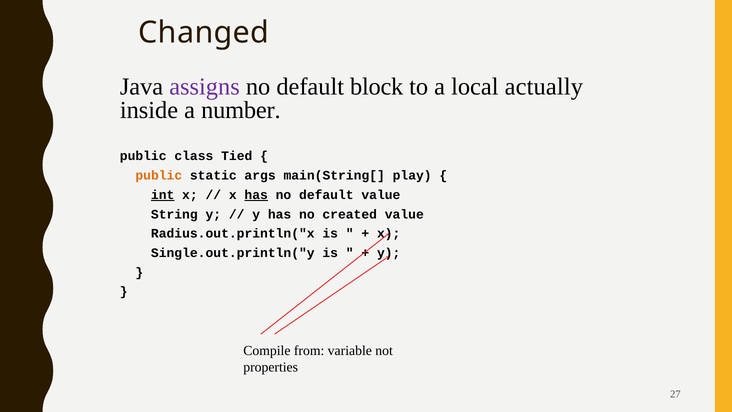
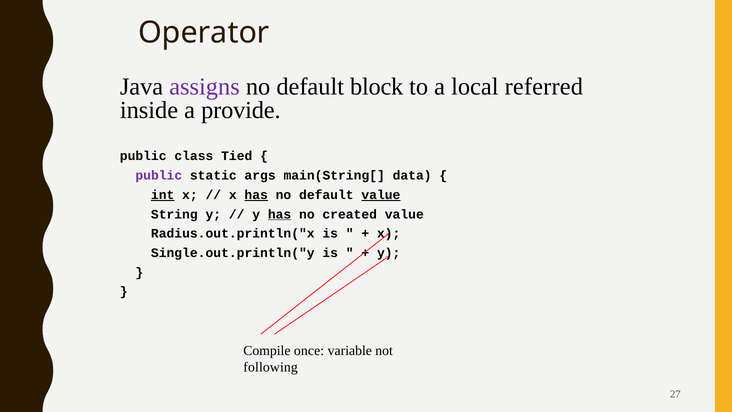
Changed: Changed -> Operator
actually: actually -> referred
number: number -> provide
public at (159, 175) colour: orange -> purple
play: play -> data
value at (381, 195) underline: none -> present
has at (280, 214) underline: none -> present
from: from -> once
properties: properties -> following
